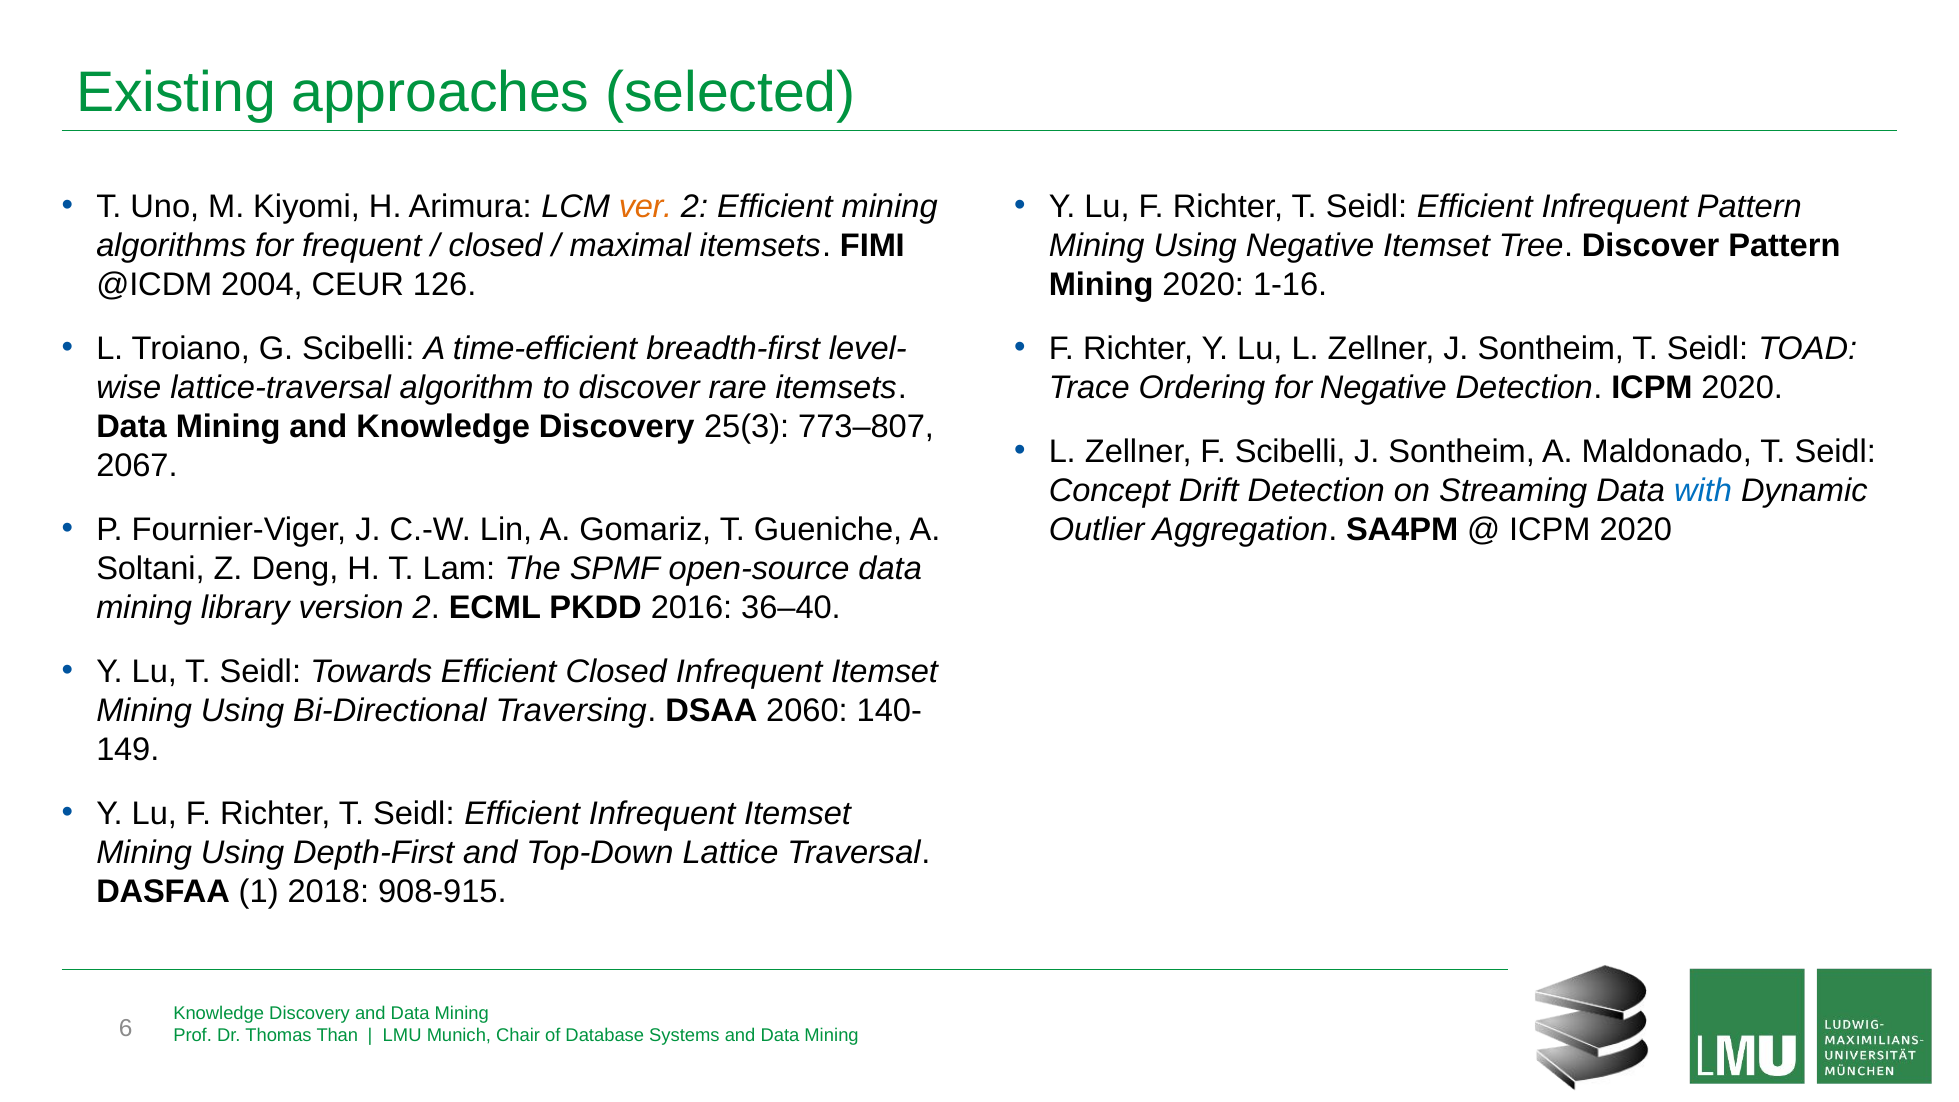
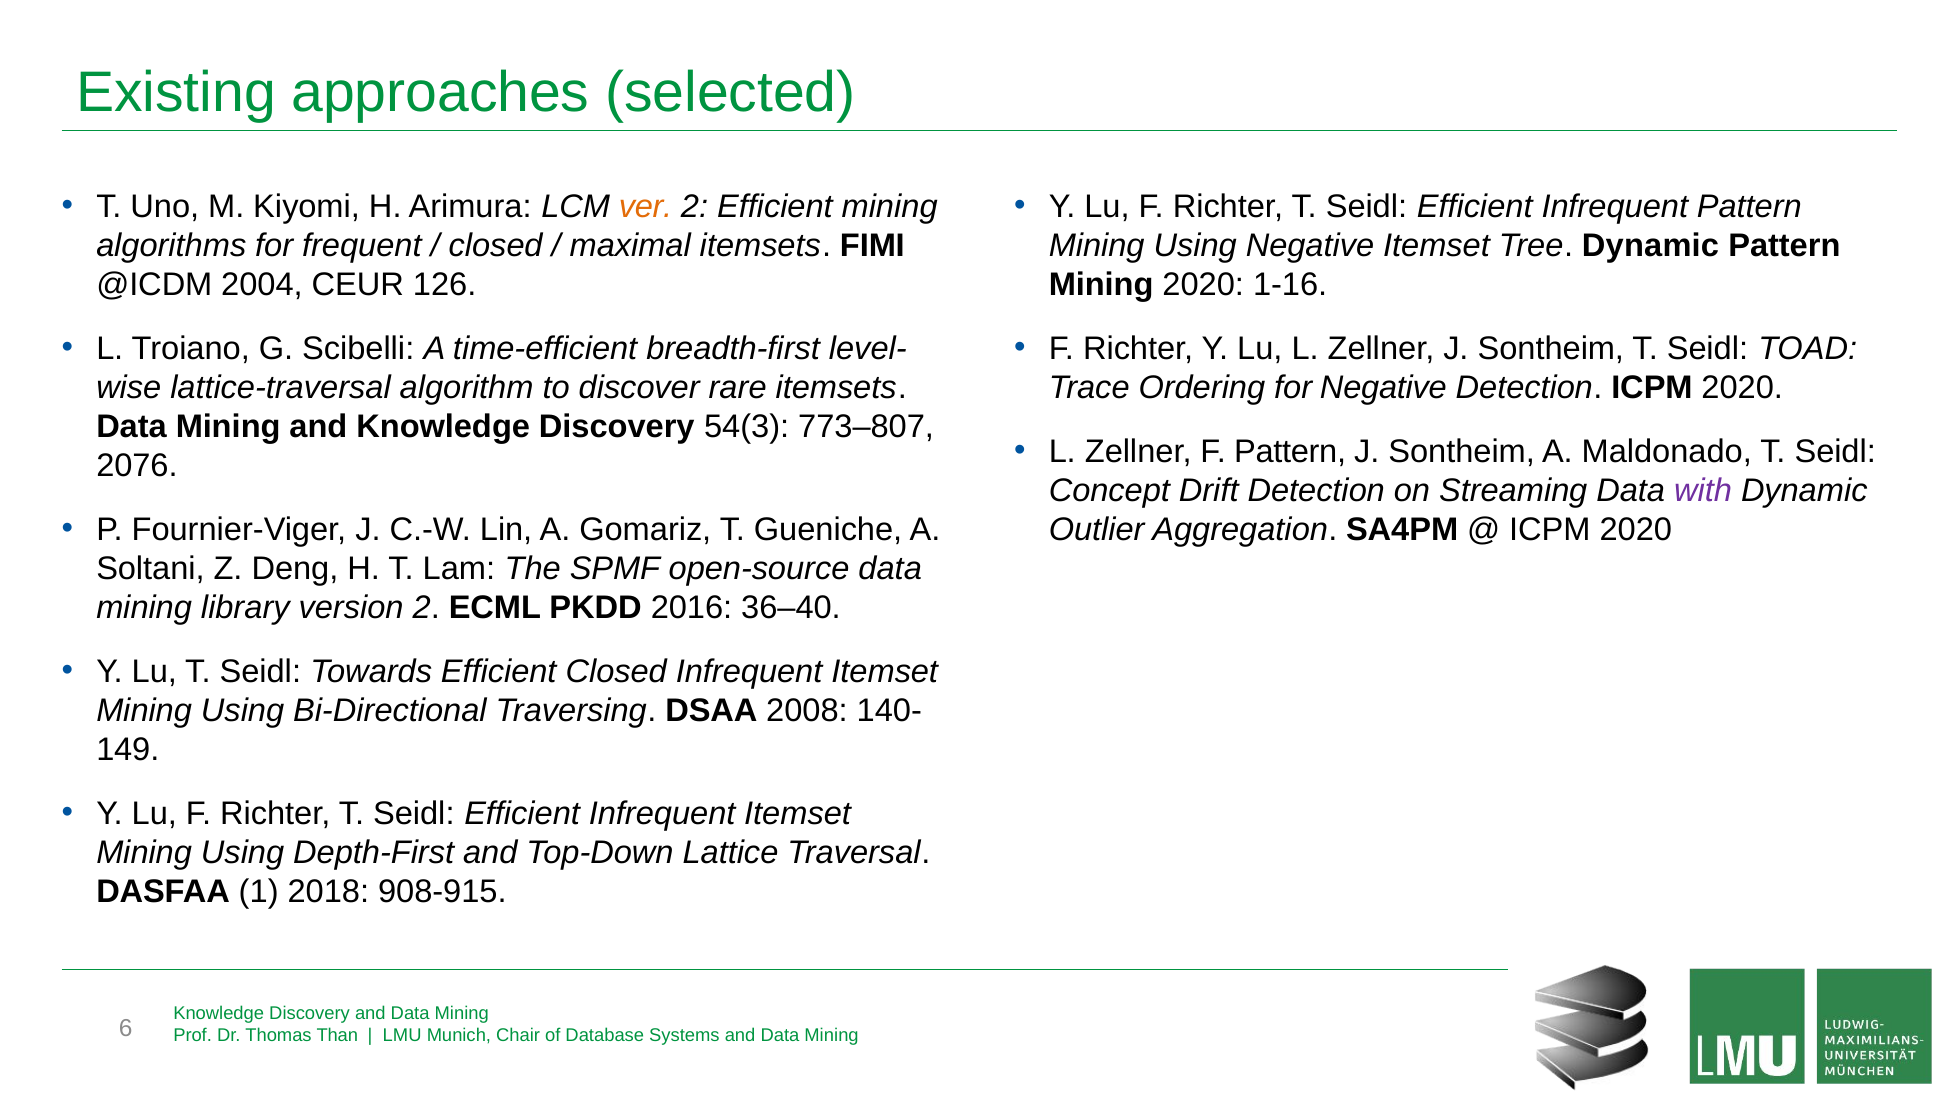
Tree Discover: Discover -> Dynamic
25(3: 25(3 -> 54(3
F Scibelli: Scibelli -> Pattern
2067: 2067 -> 2076
with colour: blue -> purple
2060: 2060 -> 2008
